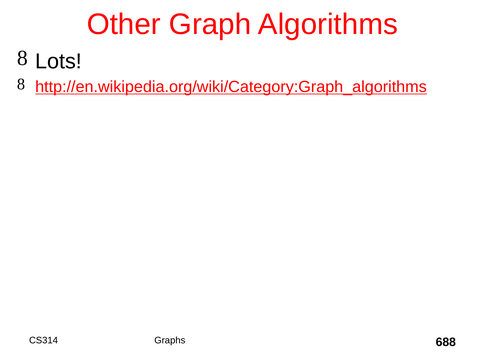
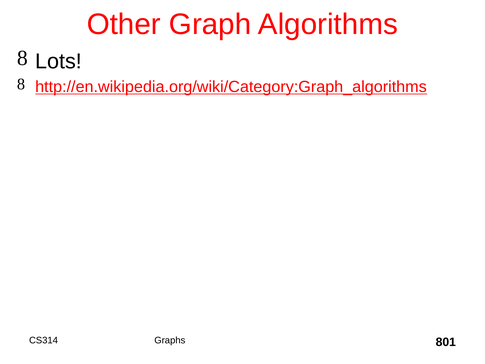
688: 688 -> 801
